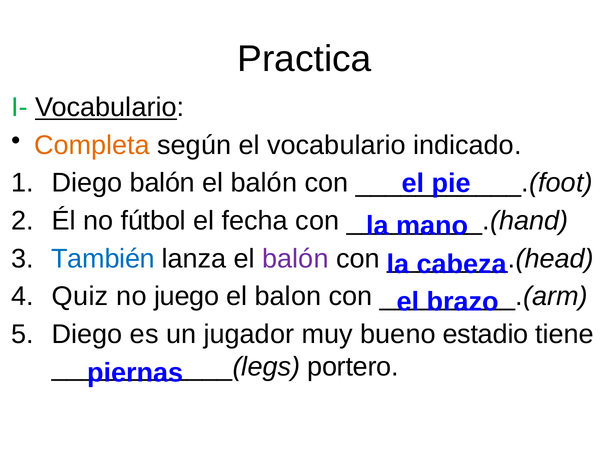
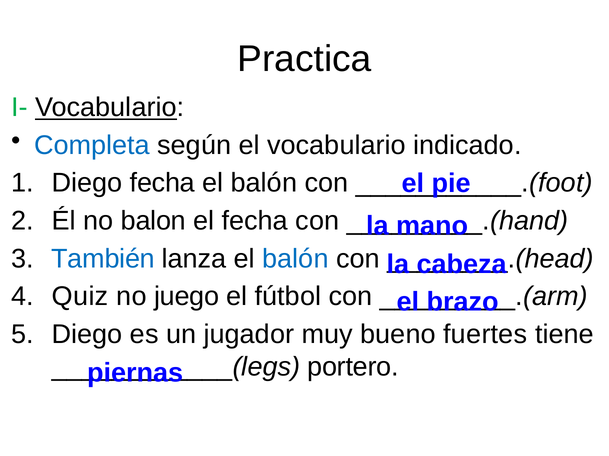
Completa colour: orange -> blue
Diego balón: balón -> fecha
fútbol: fútbol -> balon
balón at (295, 259) colour: purple -> blue
balon: balon -> fútbol
estadio: estadio -> fuertes
